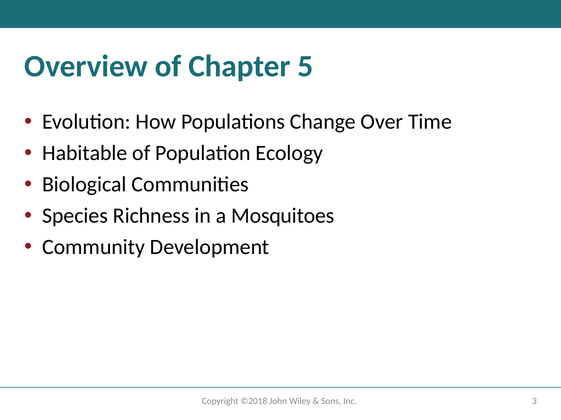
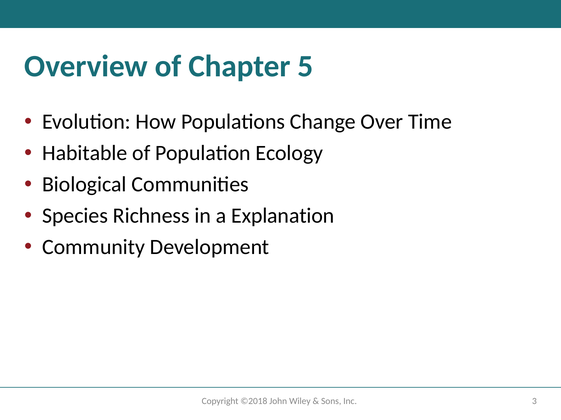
Mosquitoes: Mosquitoes -> Explanation
